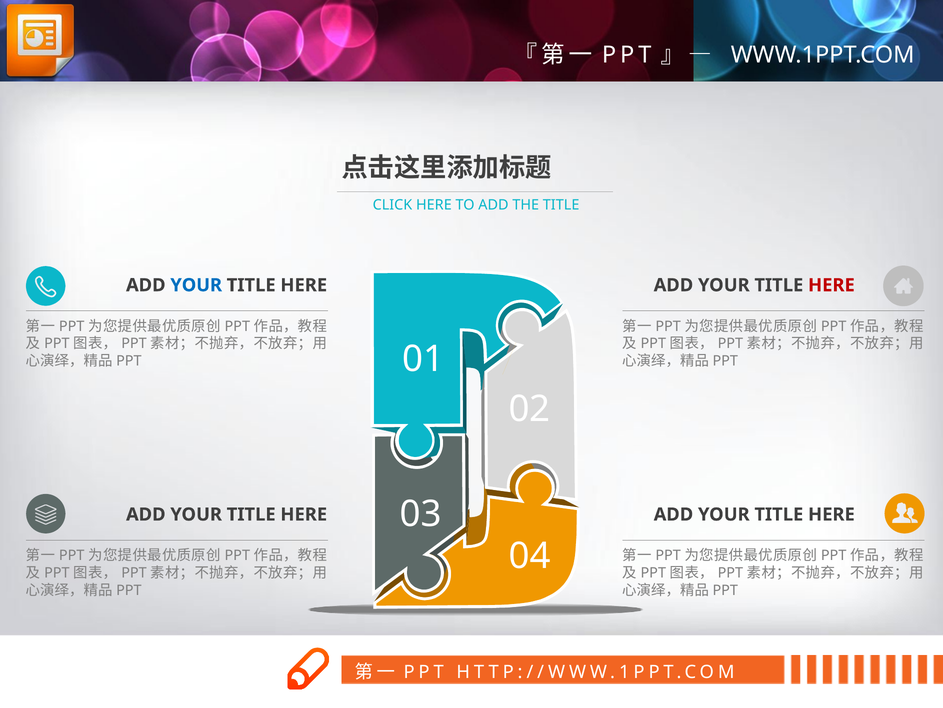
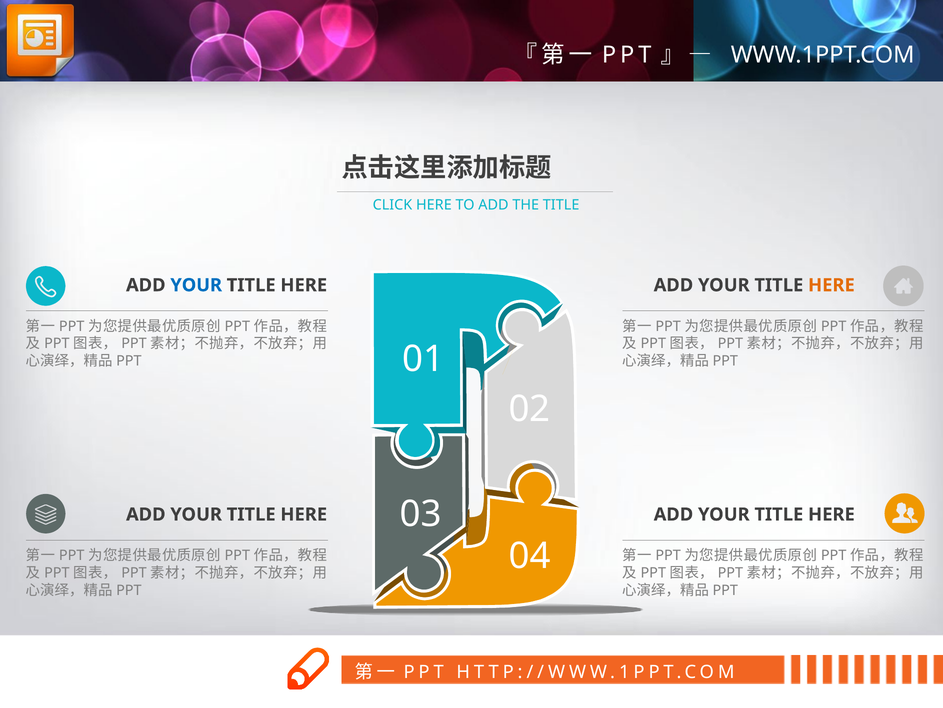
HERE at (831, 285) colour: red -> orange
